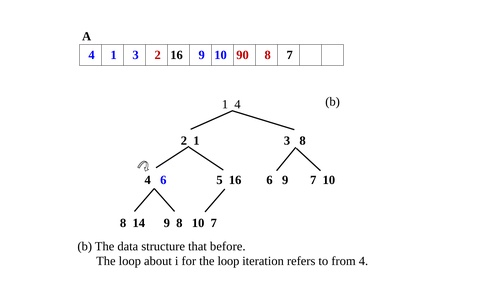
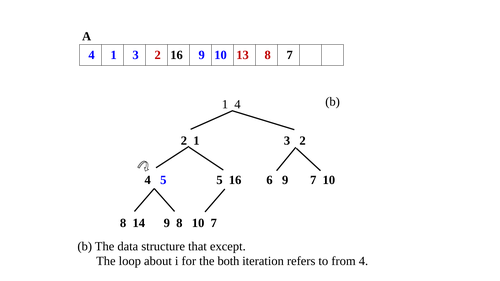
90: 90 -> 13
2 1 3 8: 8 -> 2
4 6: 6 -> 5
before: before -> except
for the loop: loop -> both
